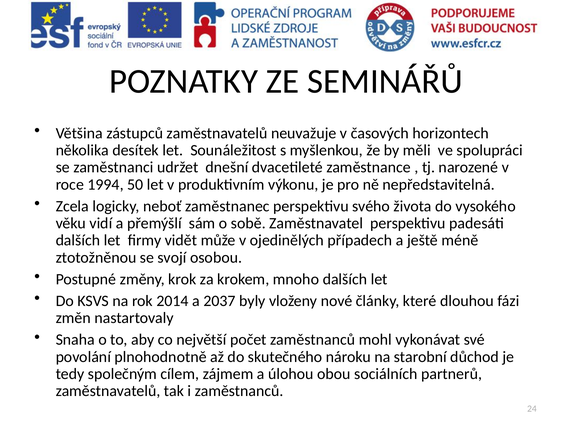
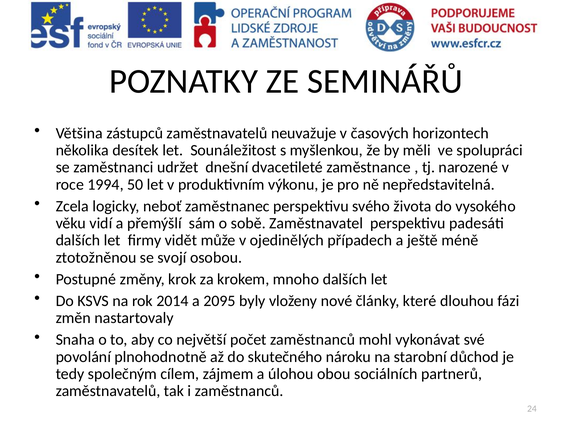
2037: 2037 -> 2095
